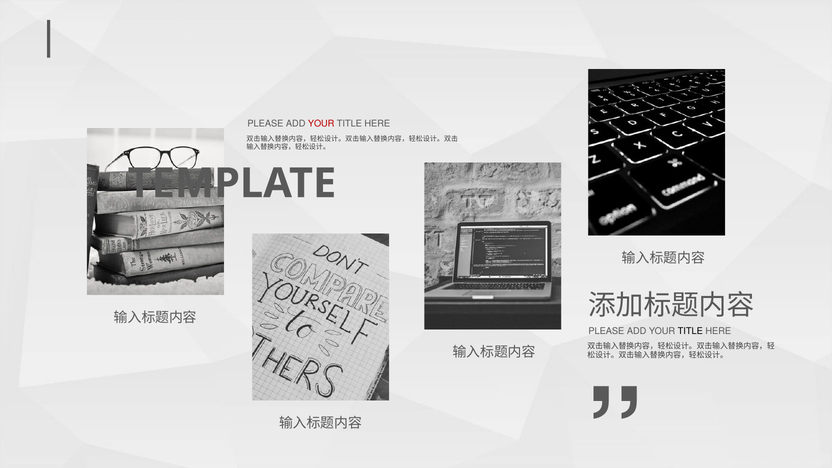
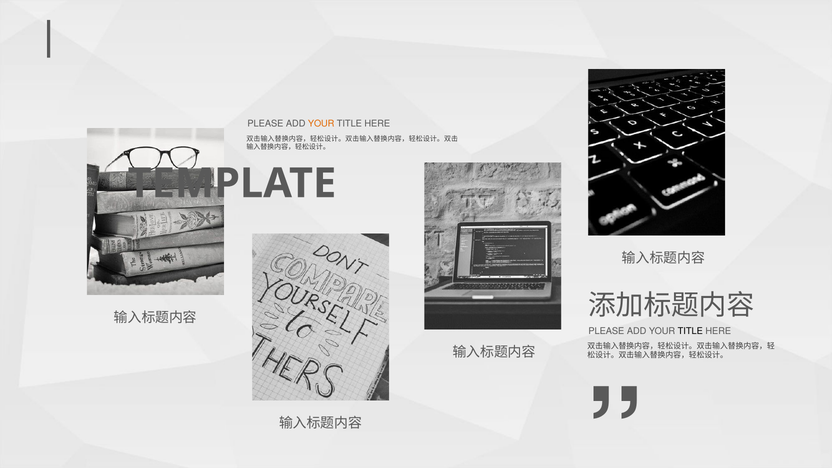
YOUR at (321, 124) colour: red -> orange
